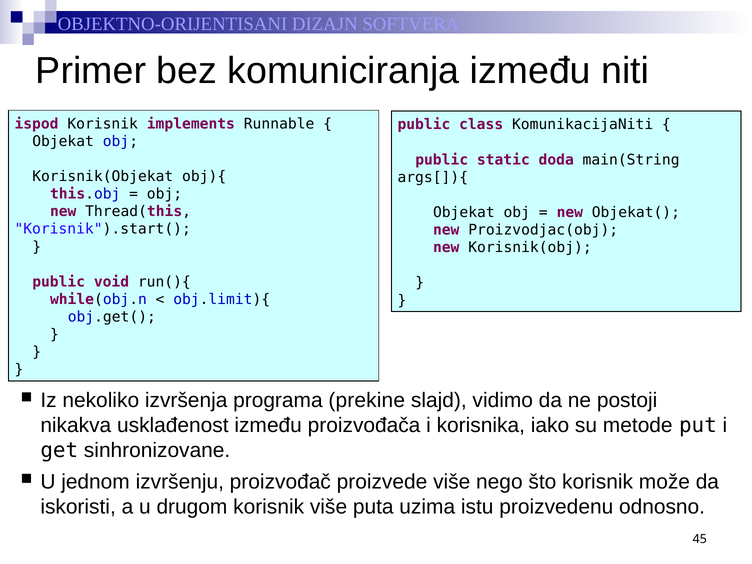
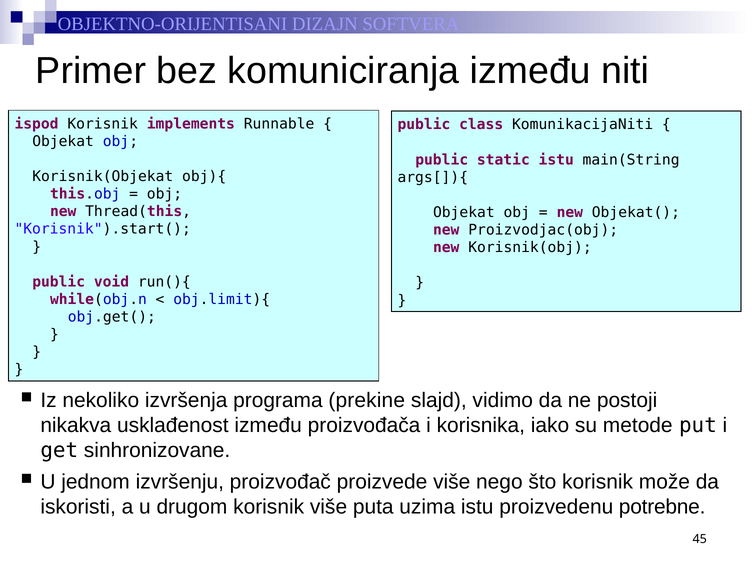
static doda: doda -> istu
odnosno: odnosno -> potrebne
